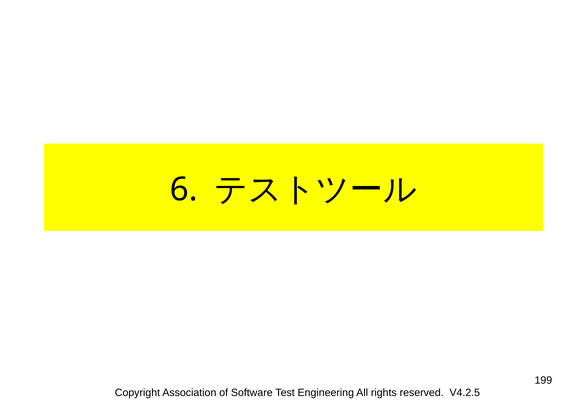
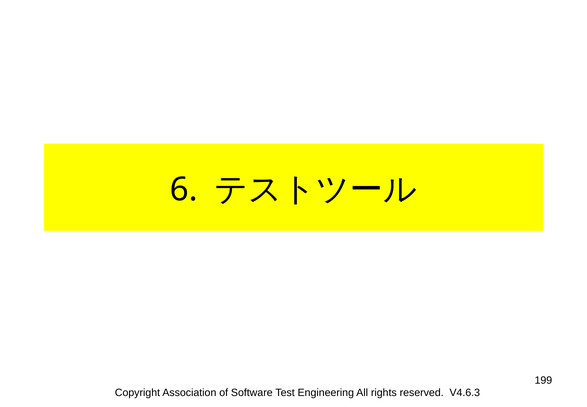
V4.2.5: V4.2.5 -> V4.6.3
